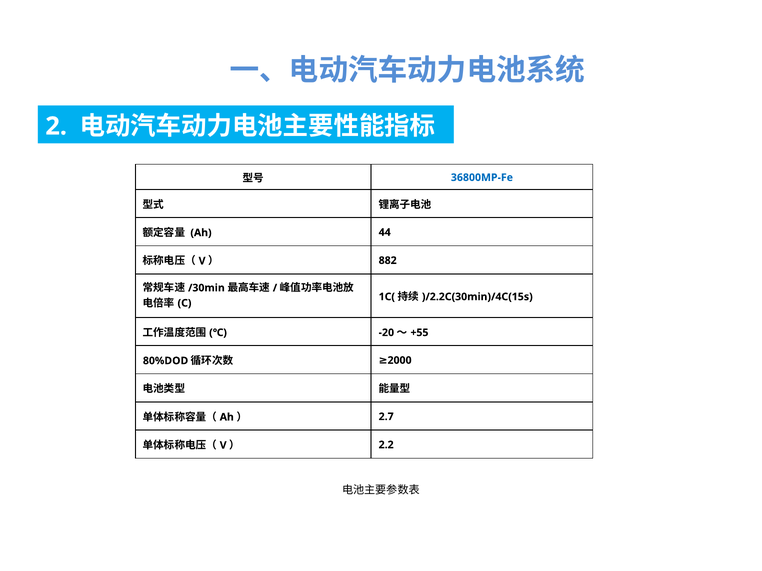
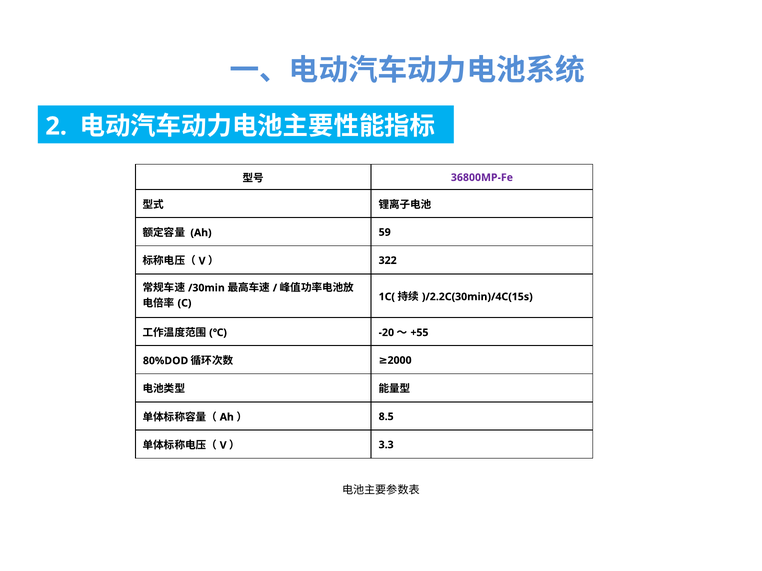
36800MP-Fe colour: blue -> purple
44: 44 -> 59
882: 882 -> 322
2.7: 2.7 -> 8.5
2.2: 2.2 -> 3.3
